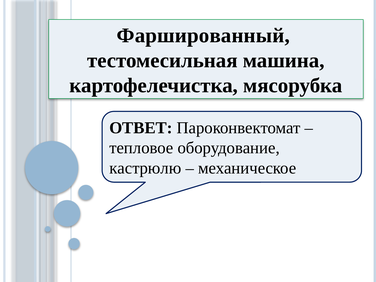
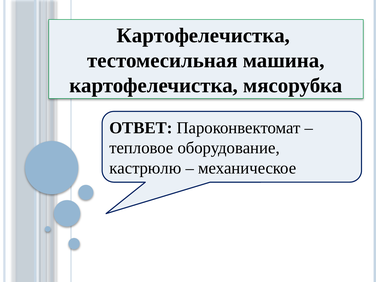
Фаршированный at (203, 35): Фаршированный -> Картофелечистка
